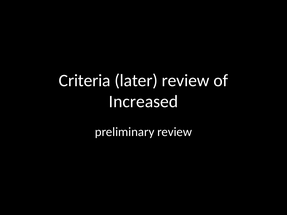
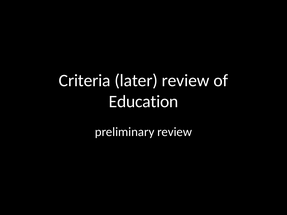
Increased: Increased -> Education
